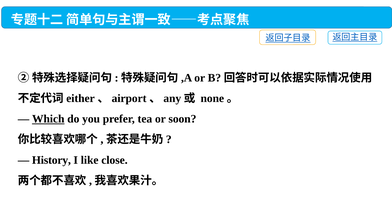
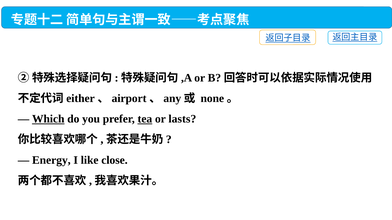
tea underline: none -> present
soon: soon -> lasts
History: History -> Energy
